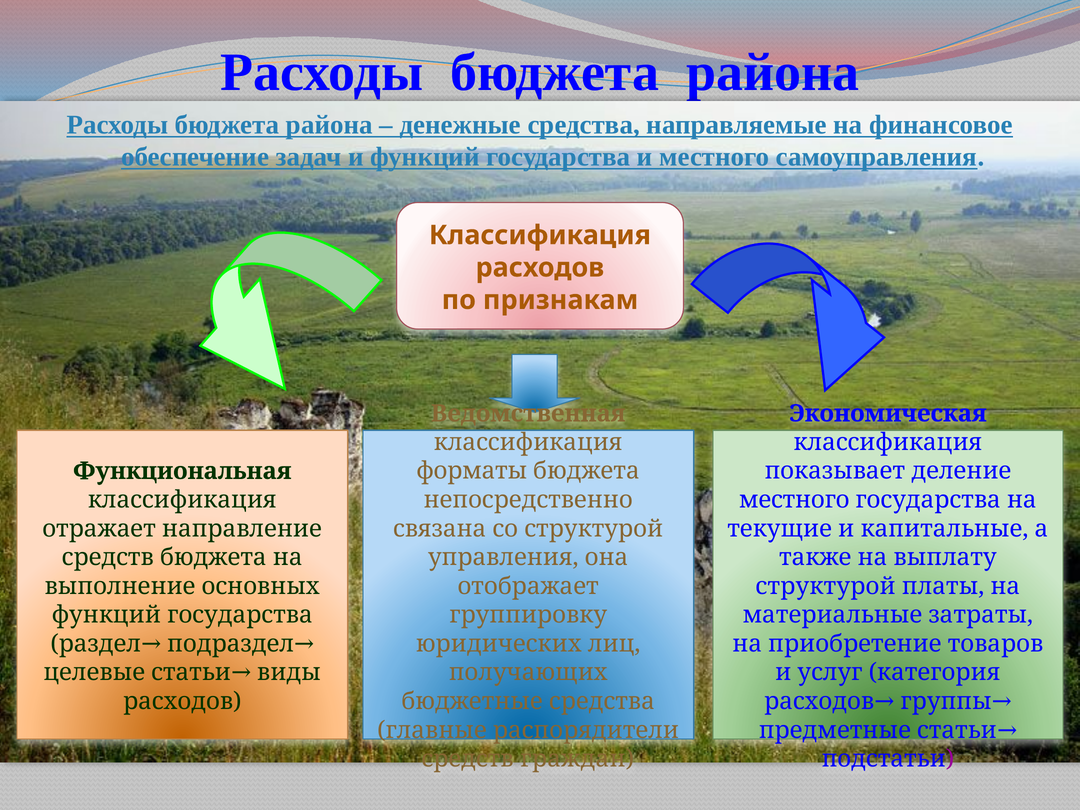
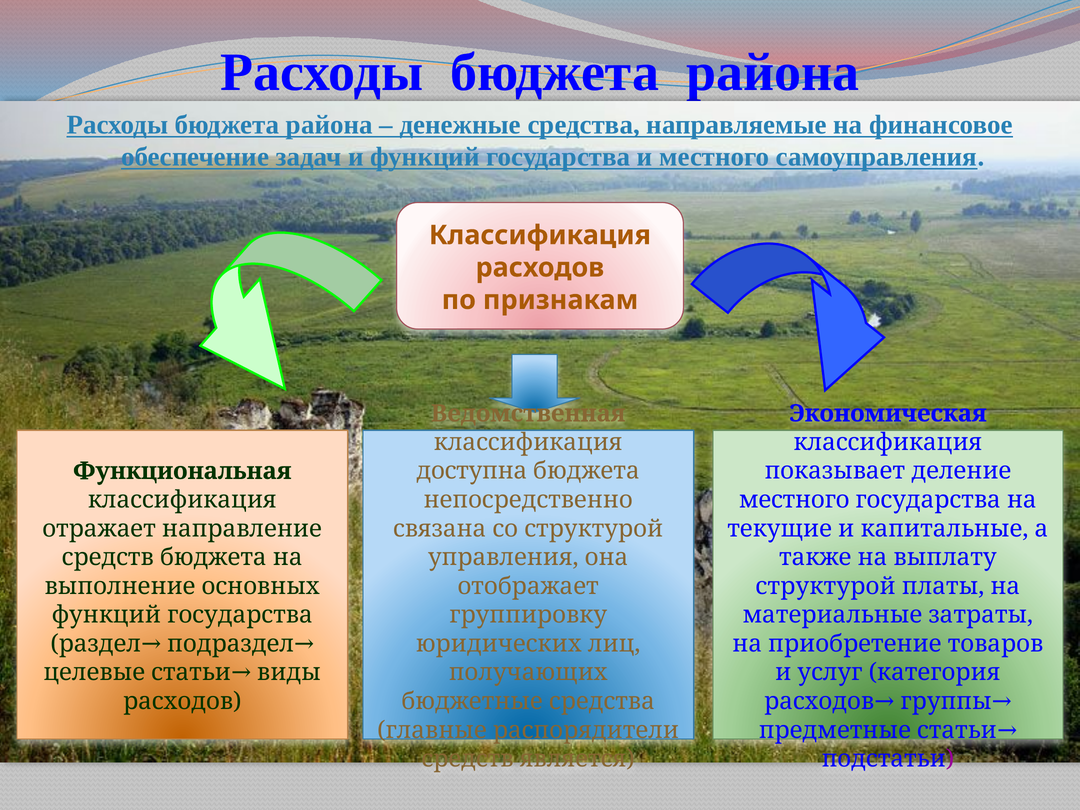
форматы: форматы -> доступна
граждан: граждан -> является
